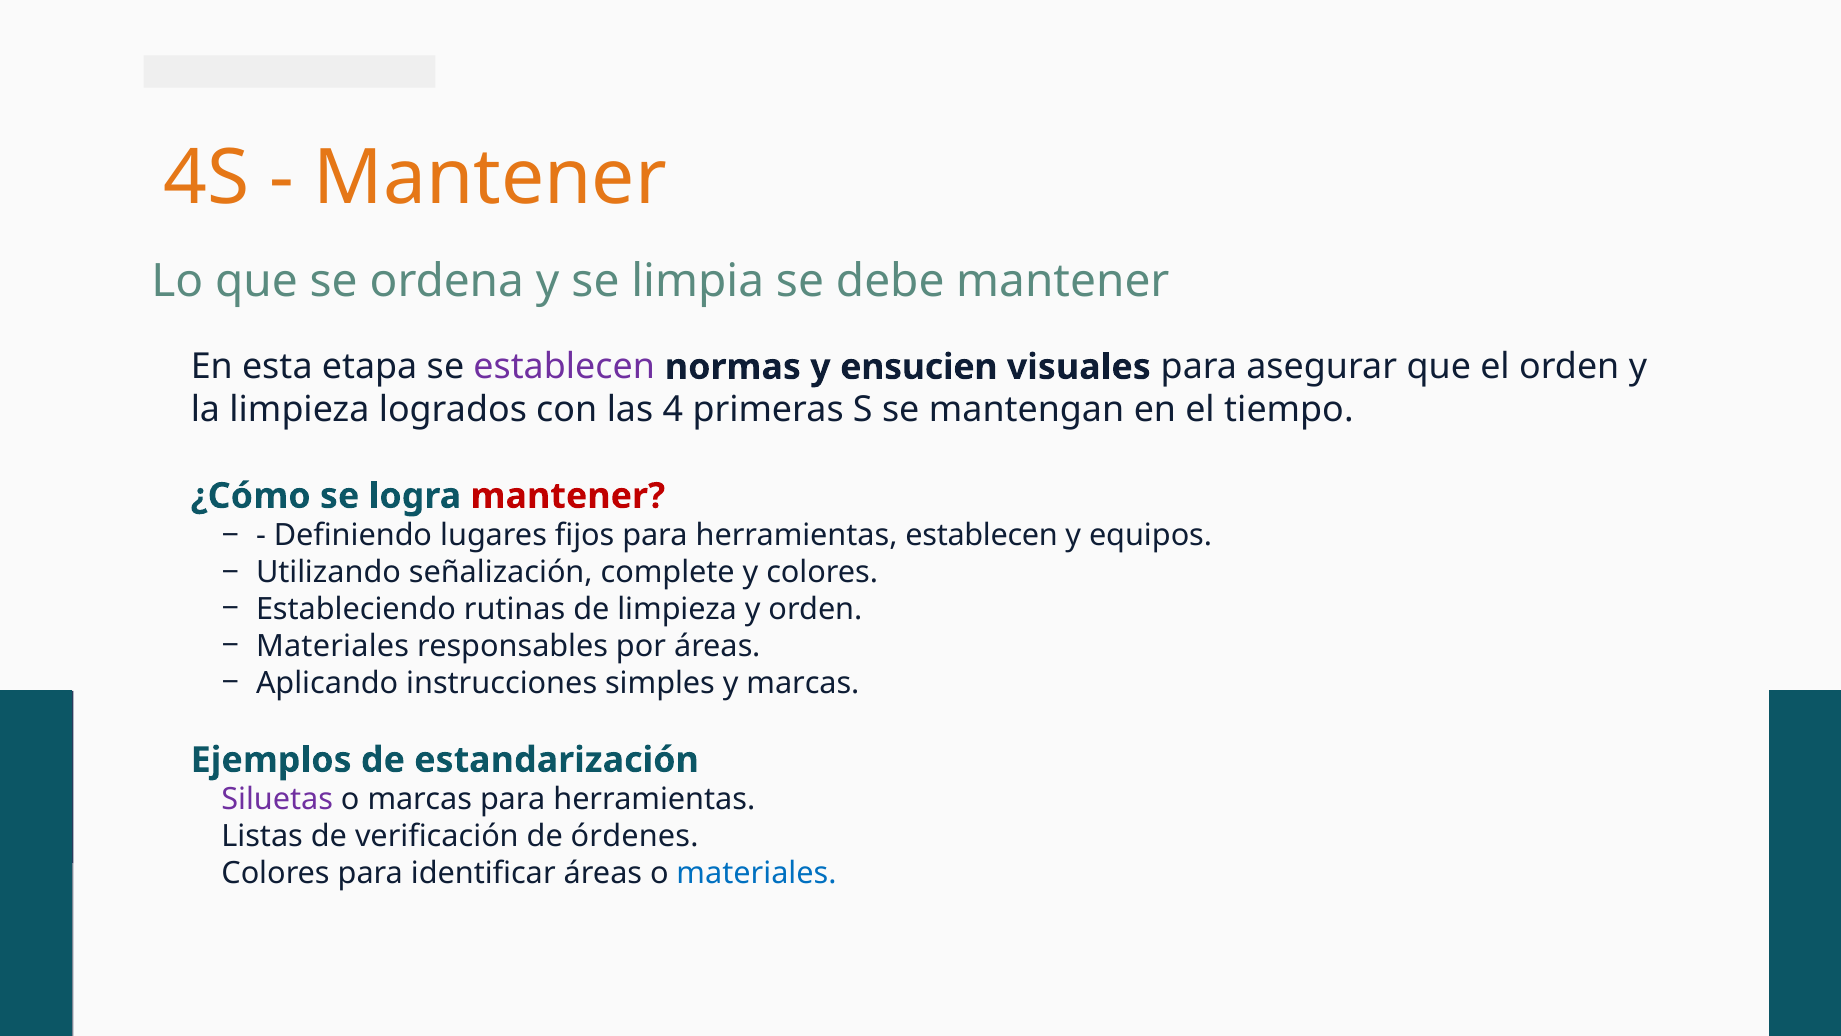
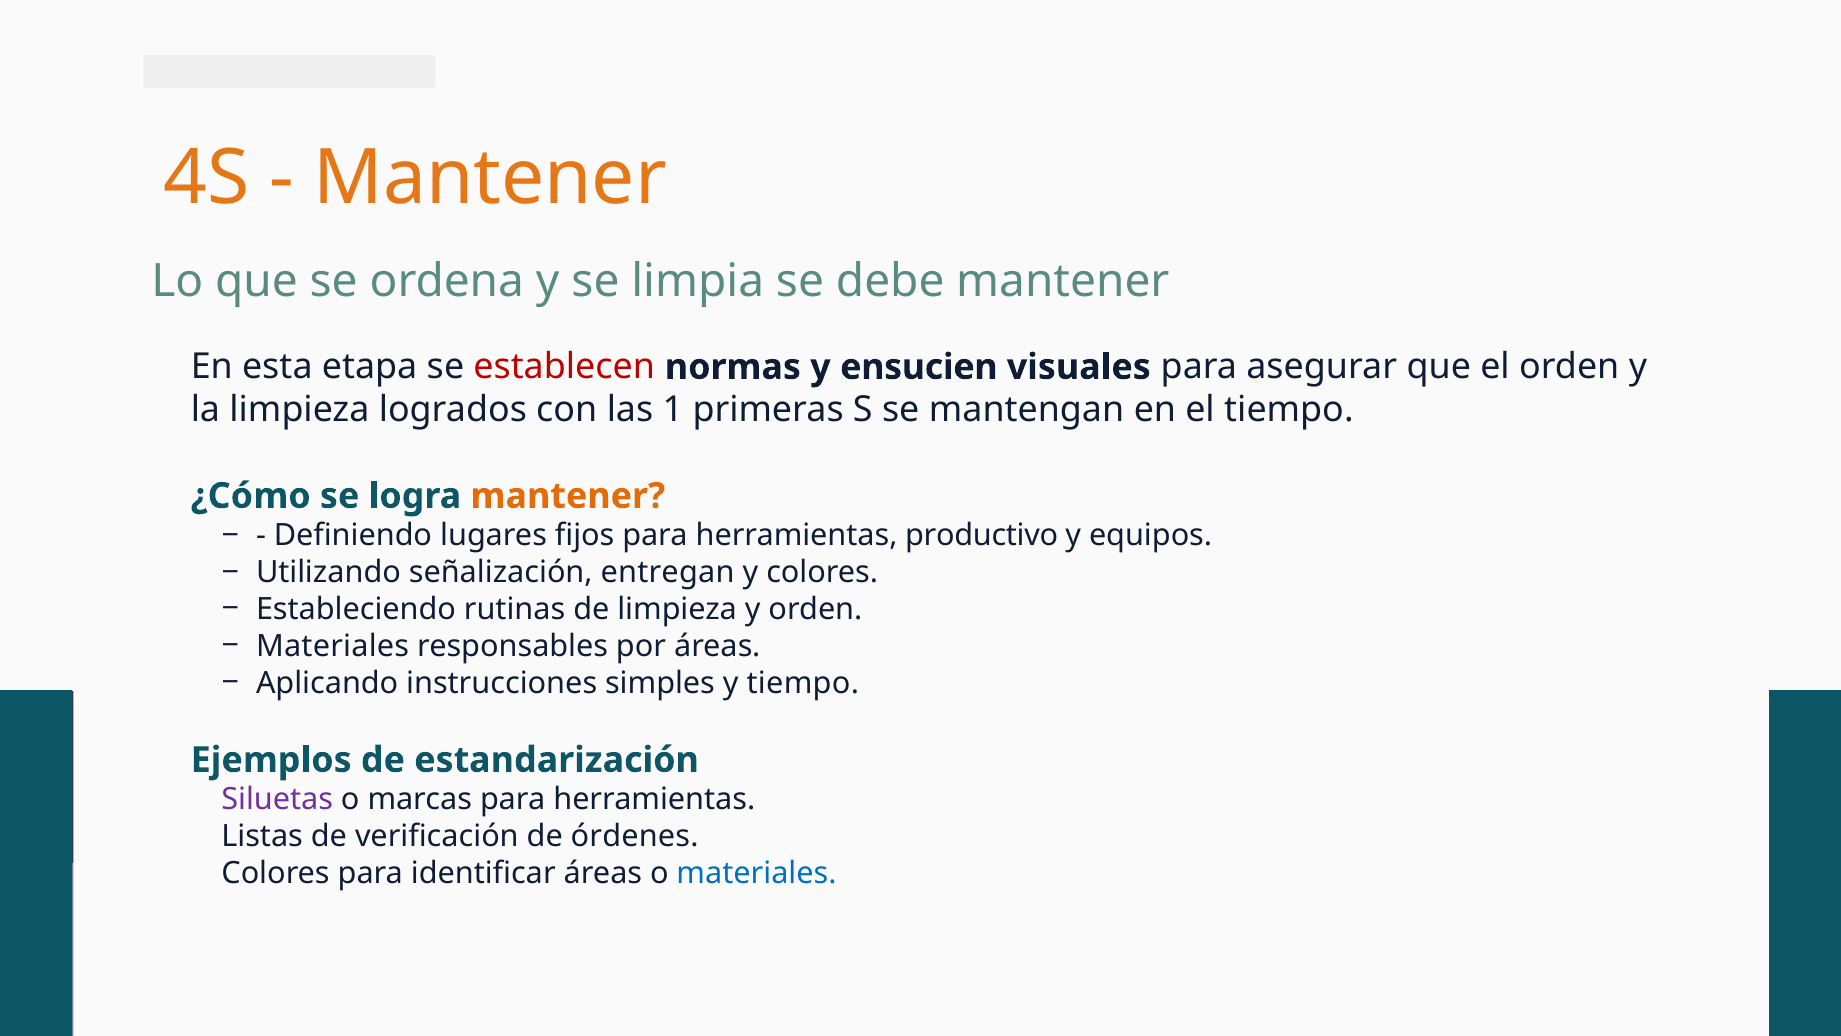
establecen at (564, 367) colour: purple -> red
4: 4 -> 1
mantener at (568, 496) colour: red -> orange
herramientas establecen: establecen -> productivo
complete: complete -> entregan
y marcas: marcas -> tiempo
